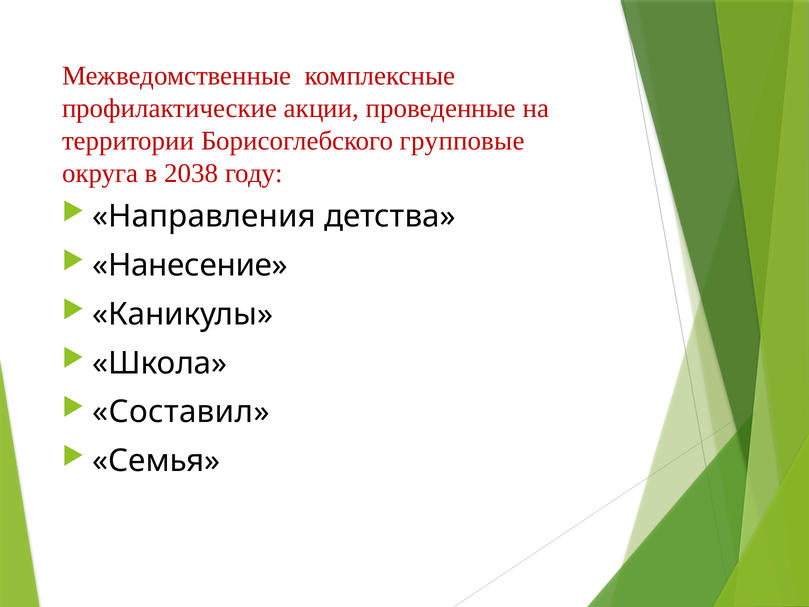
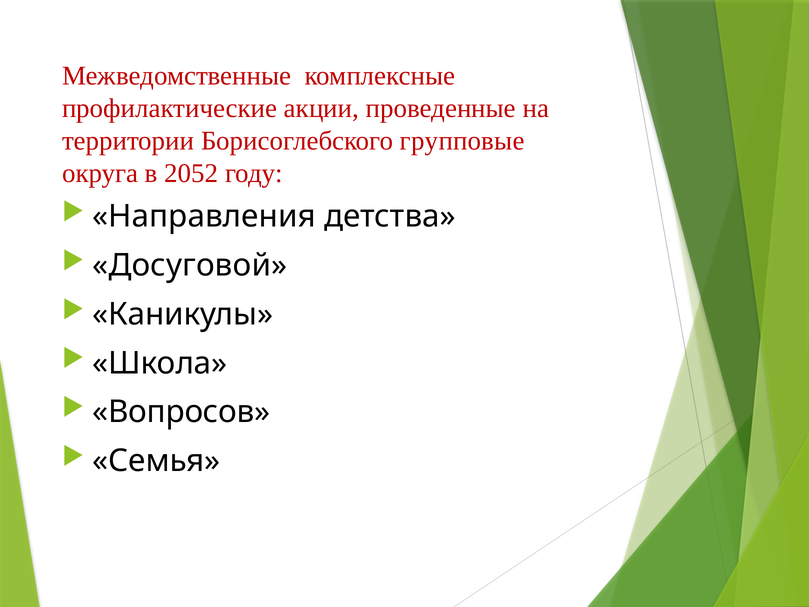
2038: 2038 -> 2052
Нанесение: Нанесение -> Досуговой
Составил: Составил -> Вопросов
